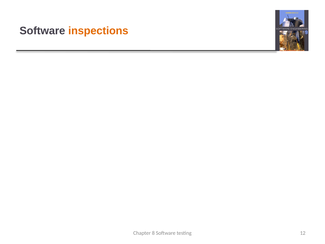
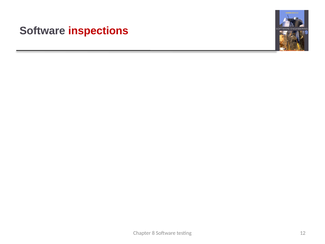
inspections colour: orange -> red
